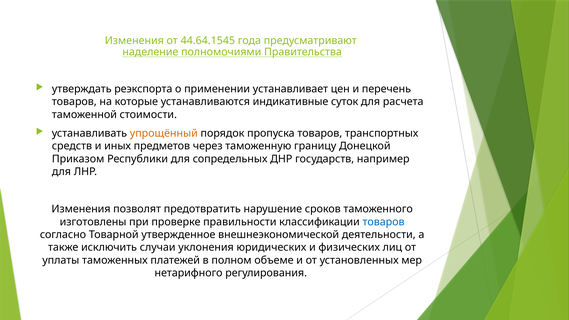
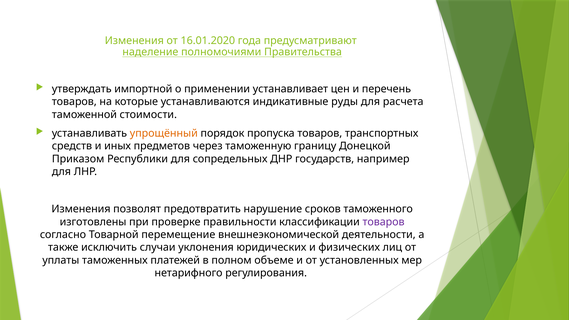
44.64.1545: 44.64.1545 -> 16.01.2020
реэкспорта: реэкспорта -> импортной
суток: суток -> руды
товаров at (384, 222) colour: blue -> purple
утвержденное: утвержденное -> перемещение
